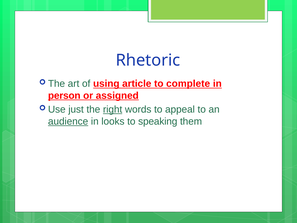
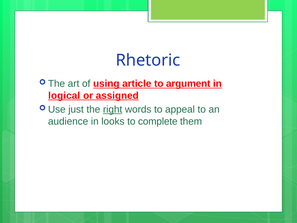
complete: complete -> argument
person: person -> logical
audience underline: present -> none
speaking: speaking -> complete
